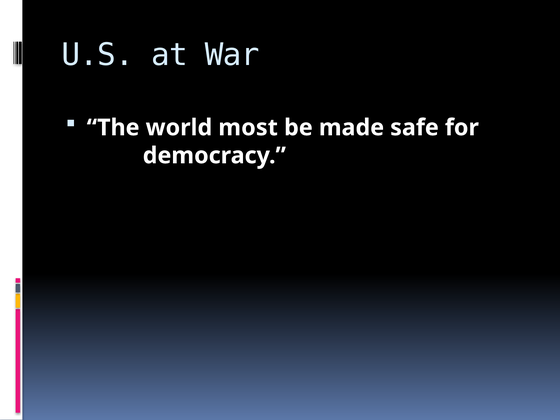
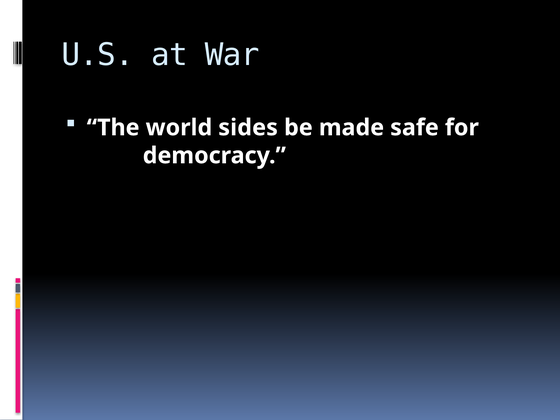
most: most -> sides
